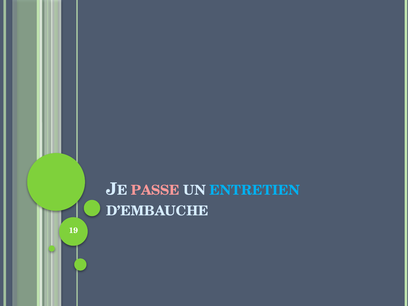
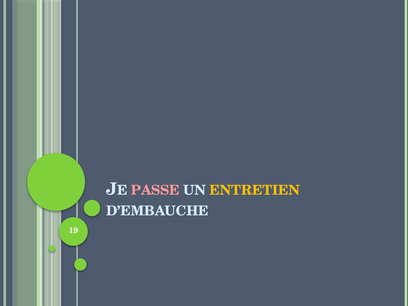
ENTRETIEN colour: light blue -> yellow
